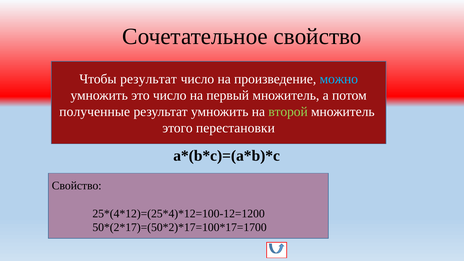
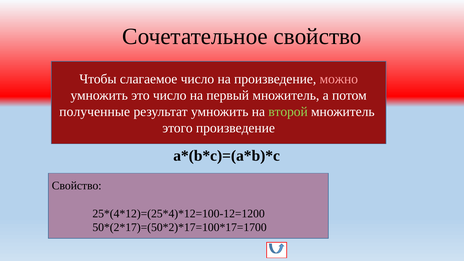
Чтобы результат: результат -> слагаемое
можно colour: light blue -> pink
этого перестановки: перестановки -> произведение
